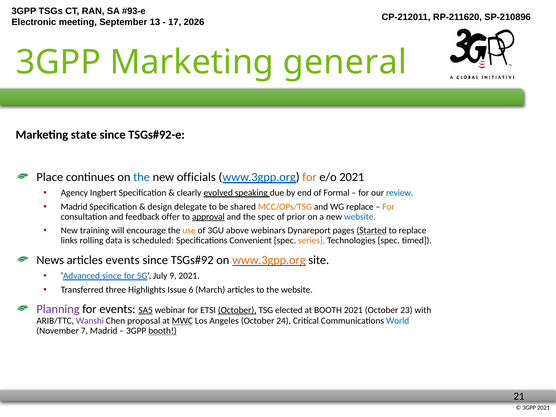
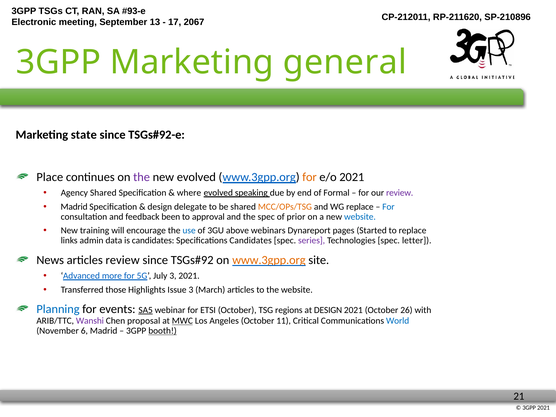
2026: 2026 -> 2067
the at (142, 177) colour: blue -> purple
new officials: officials -> evolved
Agency Ingbert: Ingbert -> Shared
clearly: clearly -> where
review at (400, 193) colour: blue -> purple
For at (388, 207) colour: orange -> blue
offer: offer -> been
approval underline: present -> none
use colour: orange -> blue
Started underline: present -> none
rolling: rolling -> admin
is scheduled: scheduled -> candidates
Specifications Convenient: Convenient -> Candidates
series colour: orange -> purple
timed: timed -> letter
articles events: events -> review
Advanced since: since -> more
July 9: 9 -> 3
three: three -> those
Issue 6: 6 -> 3
Planning colour: purple -> blue
October at (237, 310) underline: present -> none
elected: elected -> regions
at BOOTH: BOOTH -> DESIGN
23: 23 -> 26
24: 24 -> 11
7: 7 -> 6
